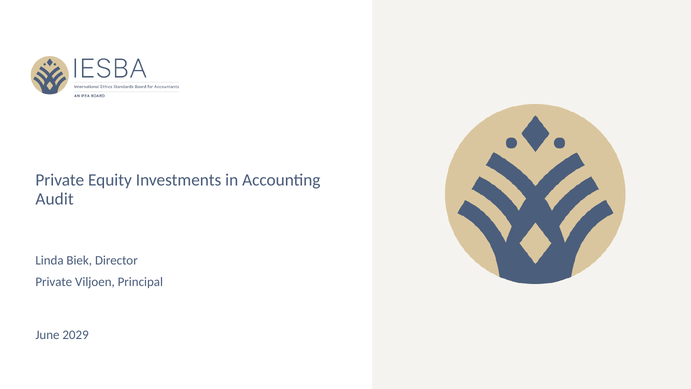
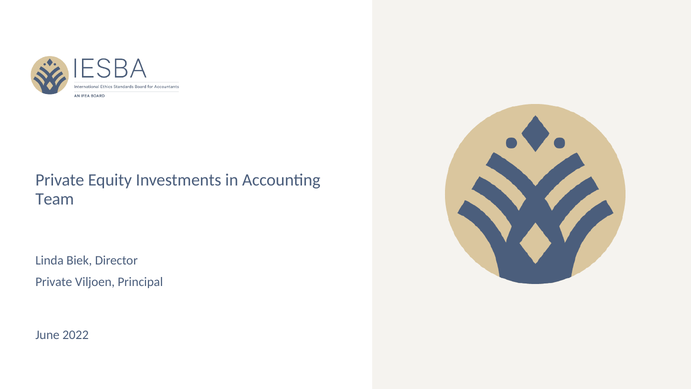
Audit: Audit -> Team
2029: 2029 -> 2022
